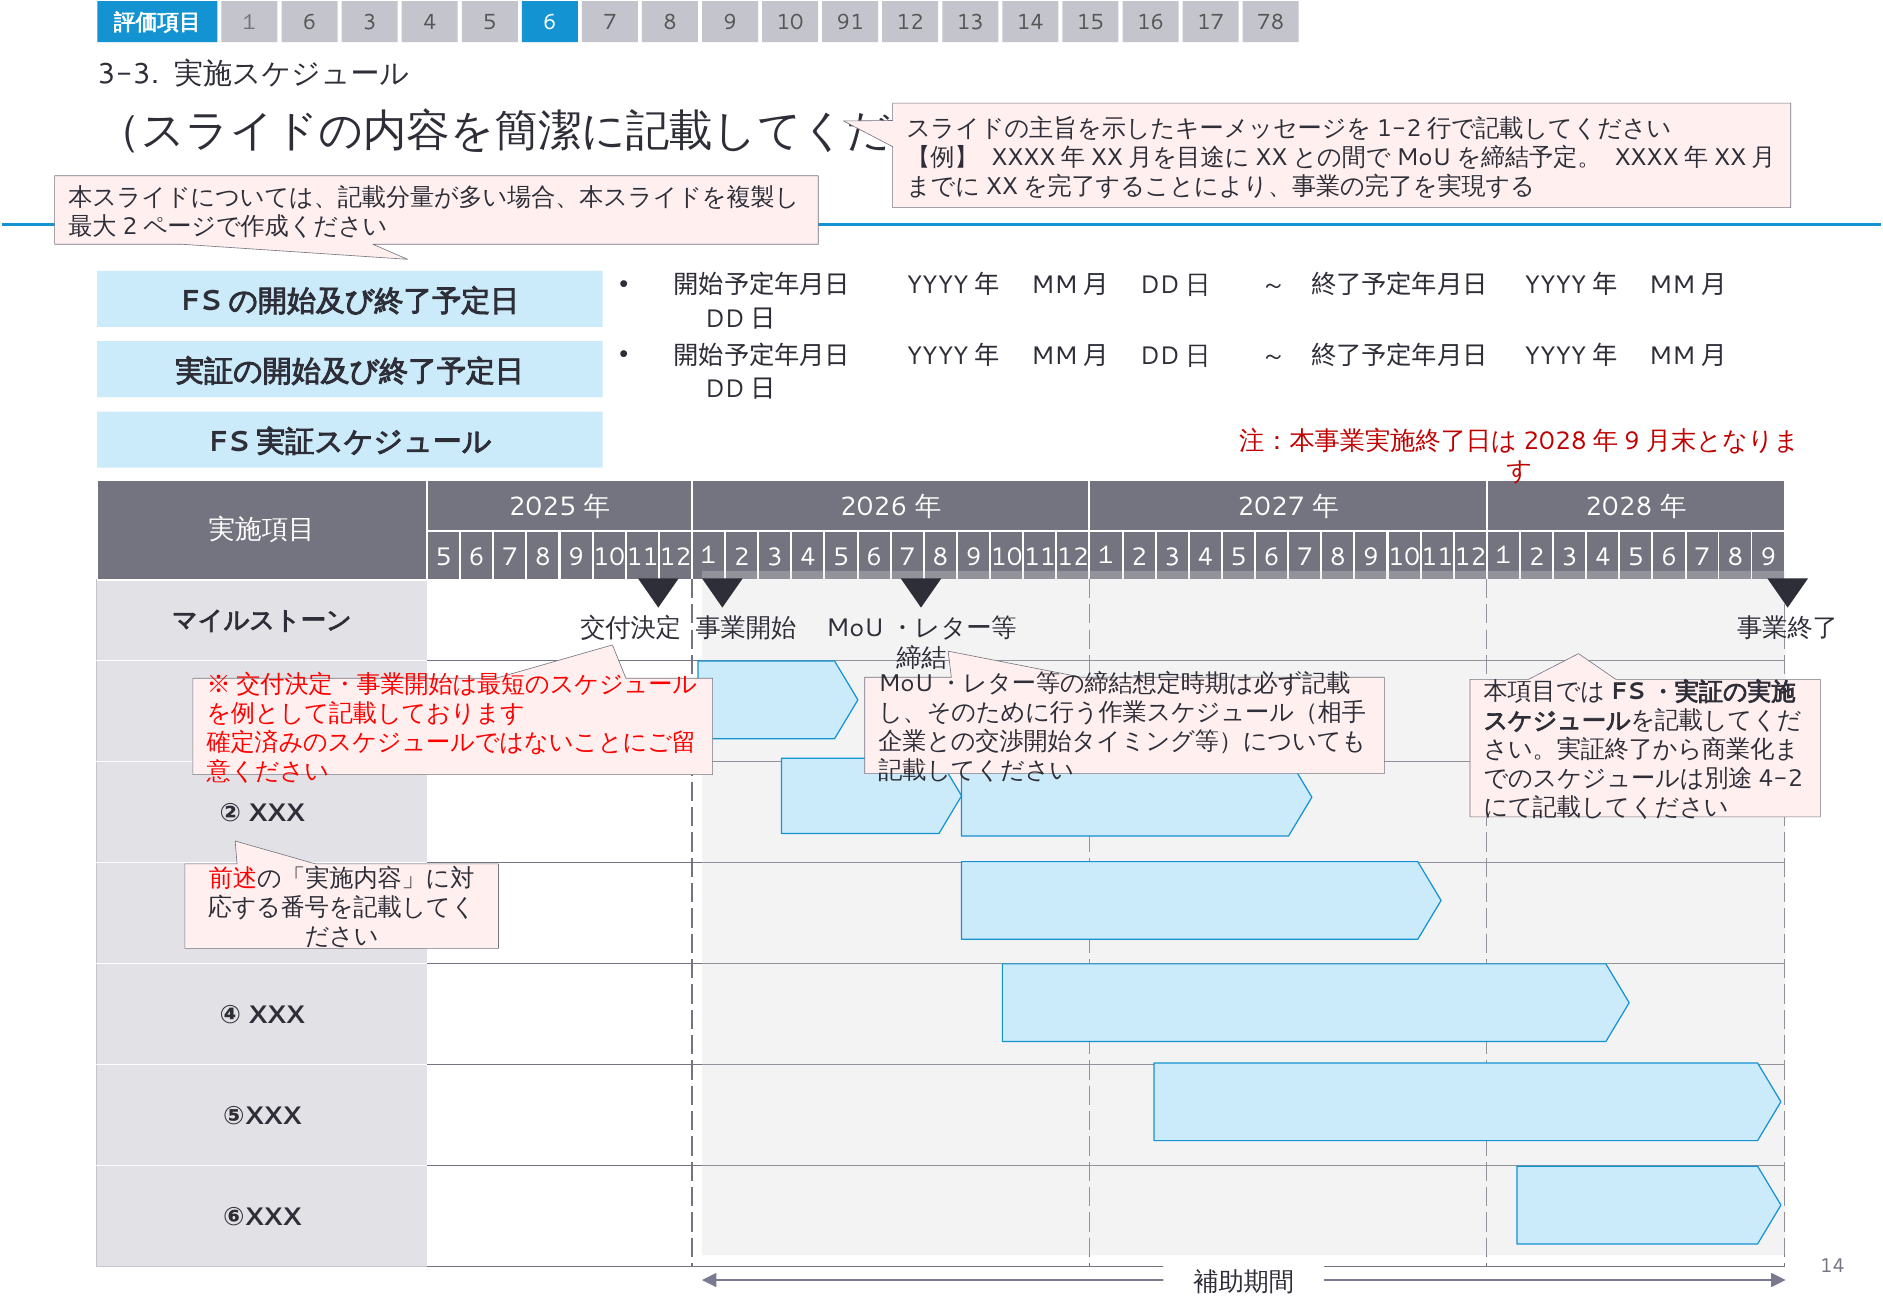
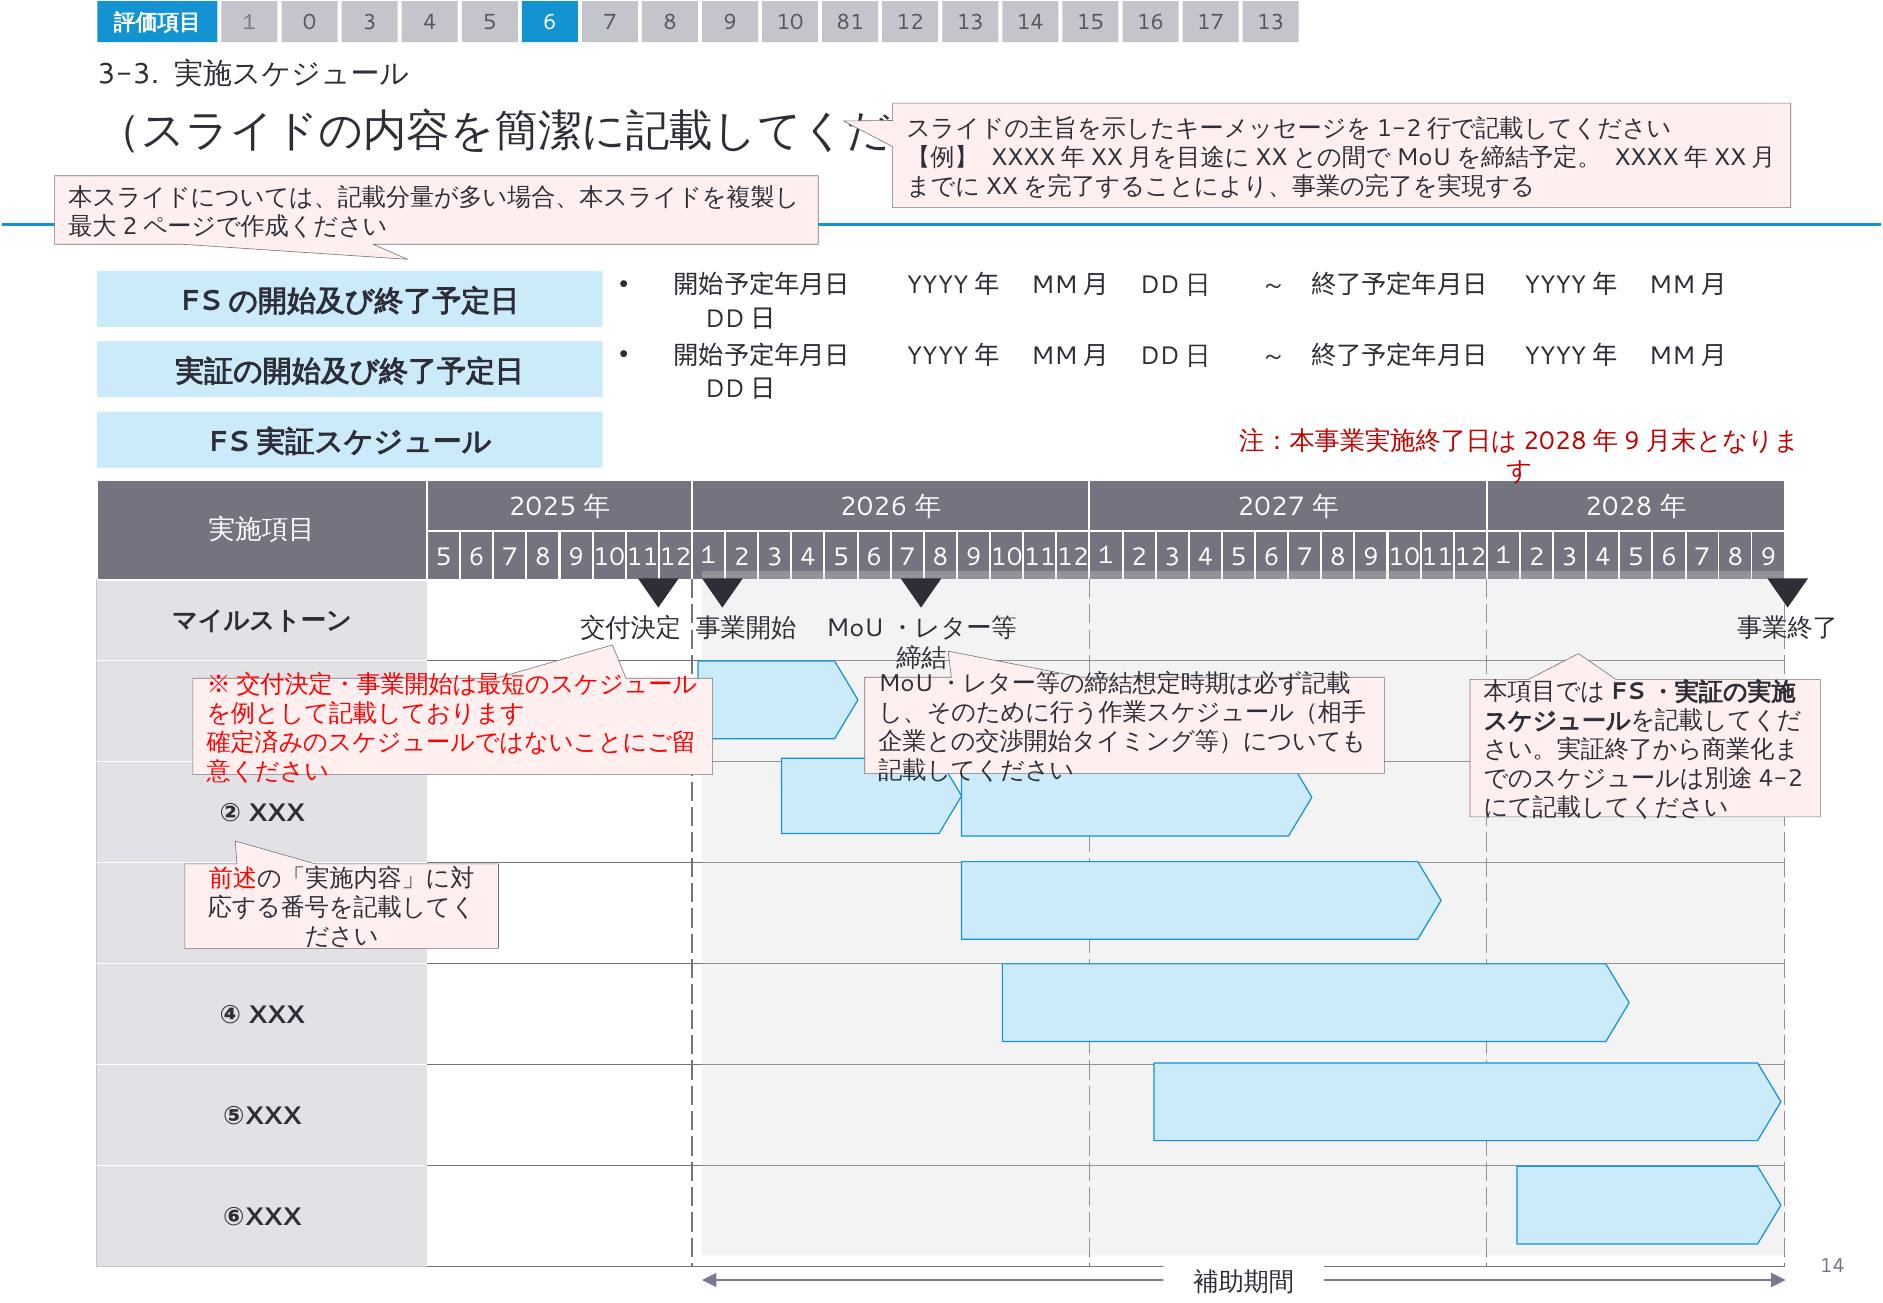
１ 6: 6 -> 0
91: 91 -> 81
17 78: 78 -> 13
